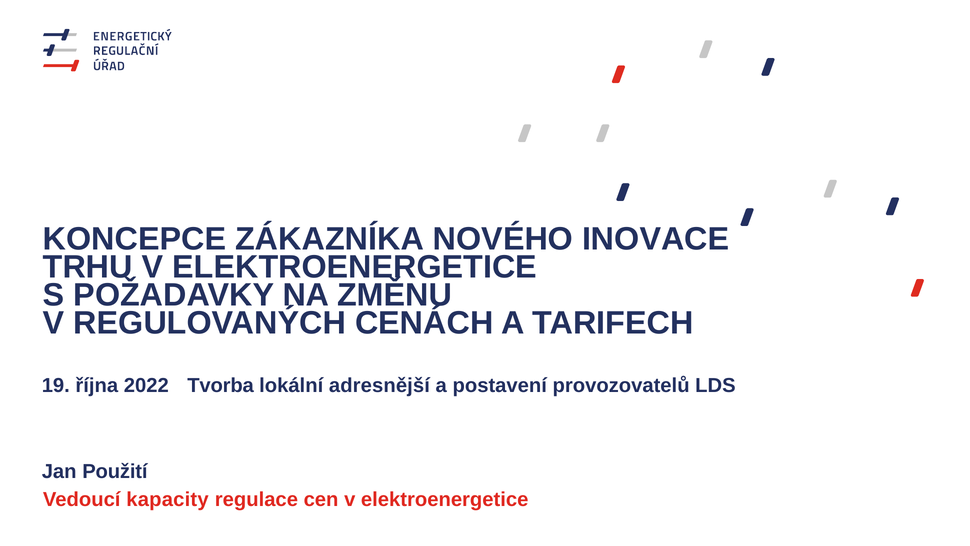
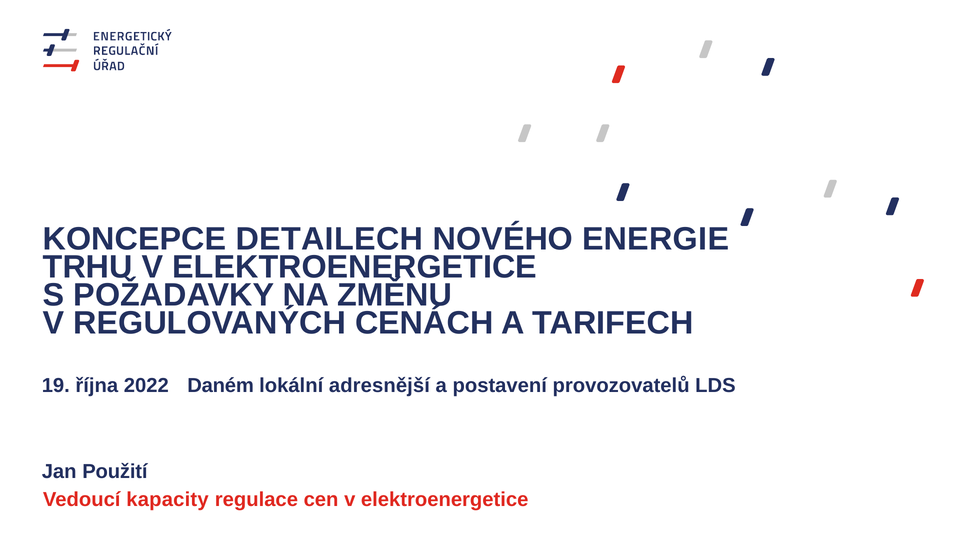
ZÁKAZNÍKA: ZÁKAZNÍKA -> DETAILECH
INOVACE: INOVACE -> ENERGIE
Tvorba: Tvorba -> Daném
